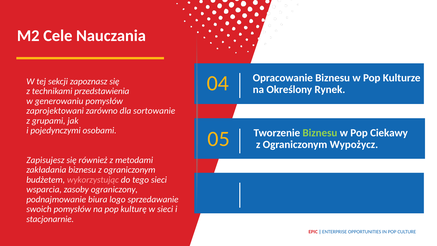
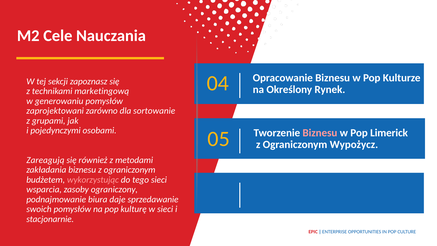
przedstawienia: przedstawienia -> marketingową
Biznesu at (320, 133) colour: light green -> pink
Ciekawy: Ciekawy -> Limerick
Zapisujesz: Zapisujesz -> Zareagują
logo: logo -> daje
